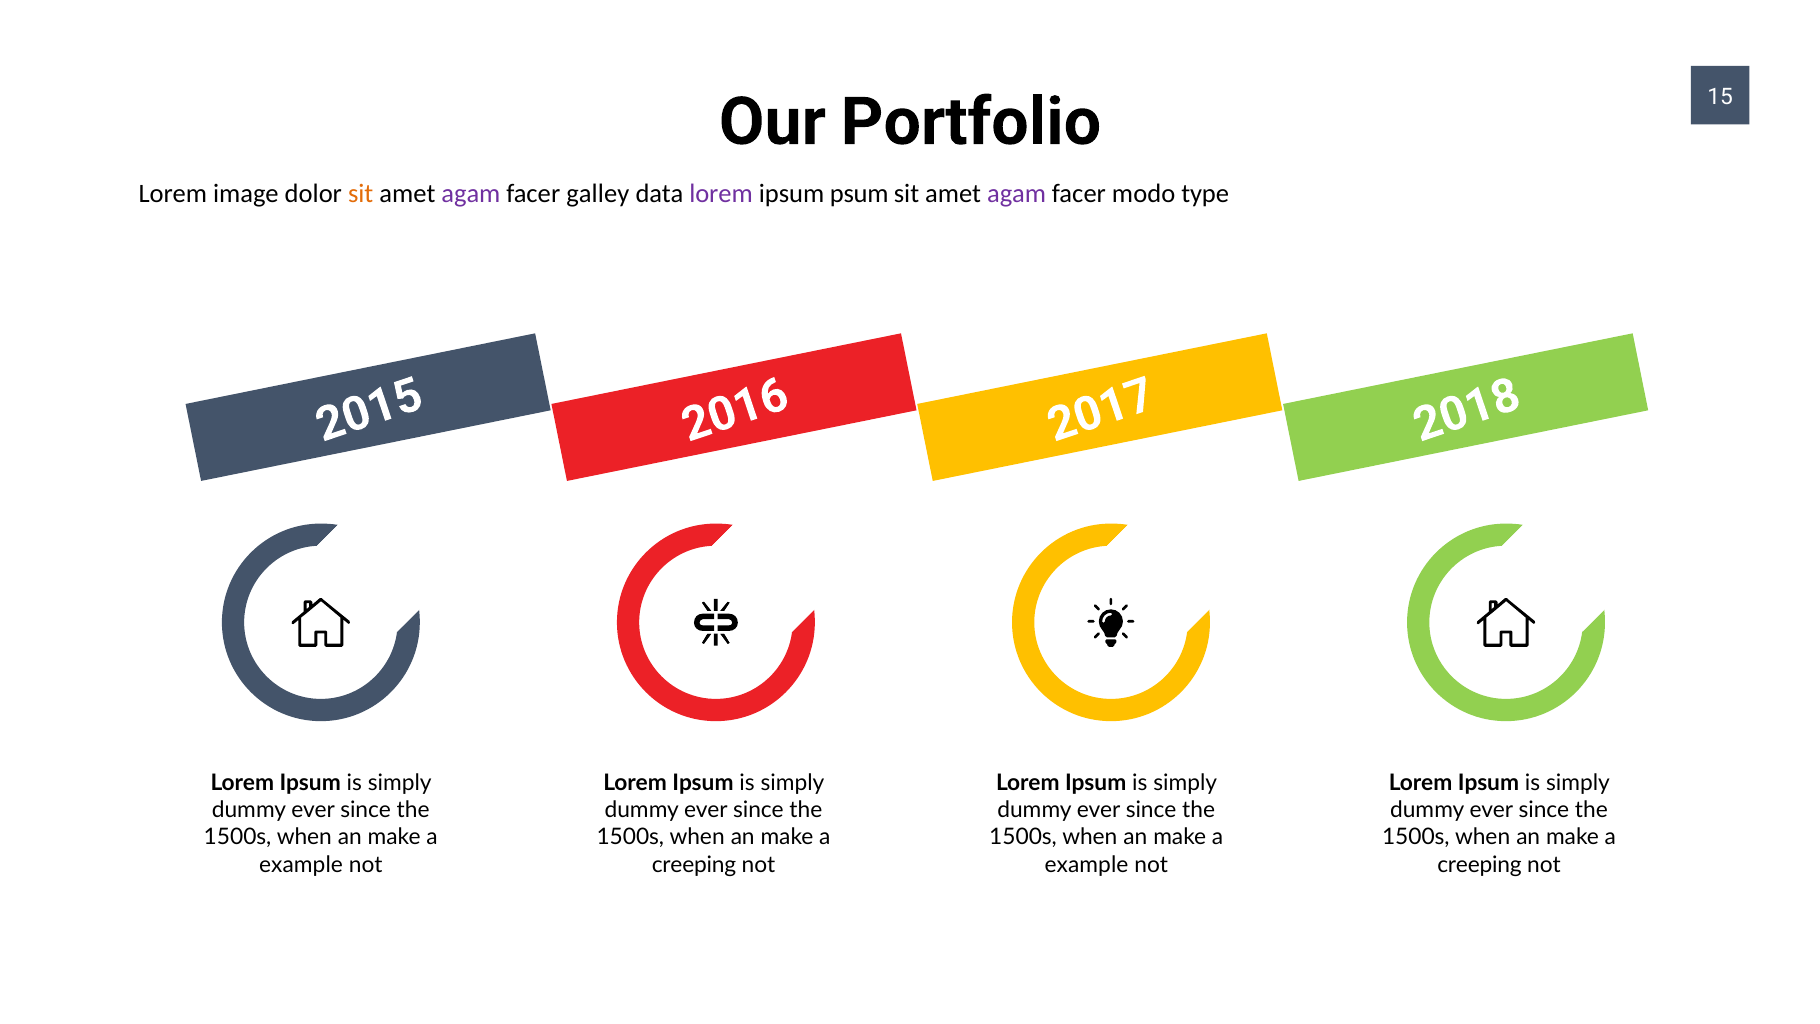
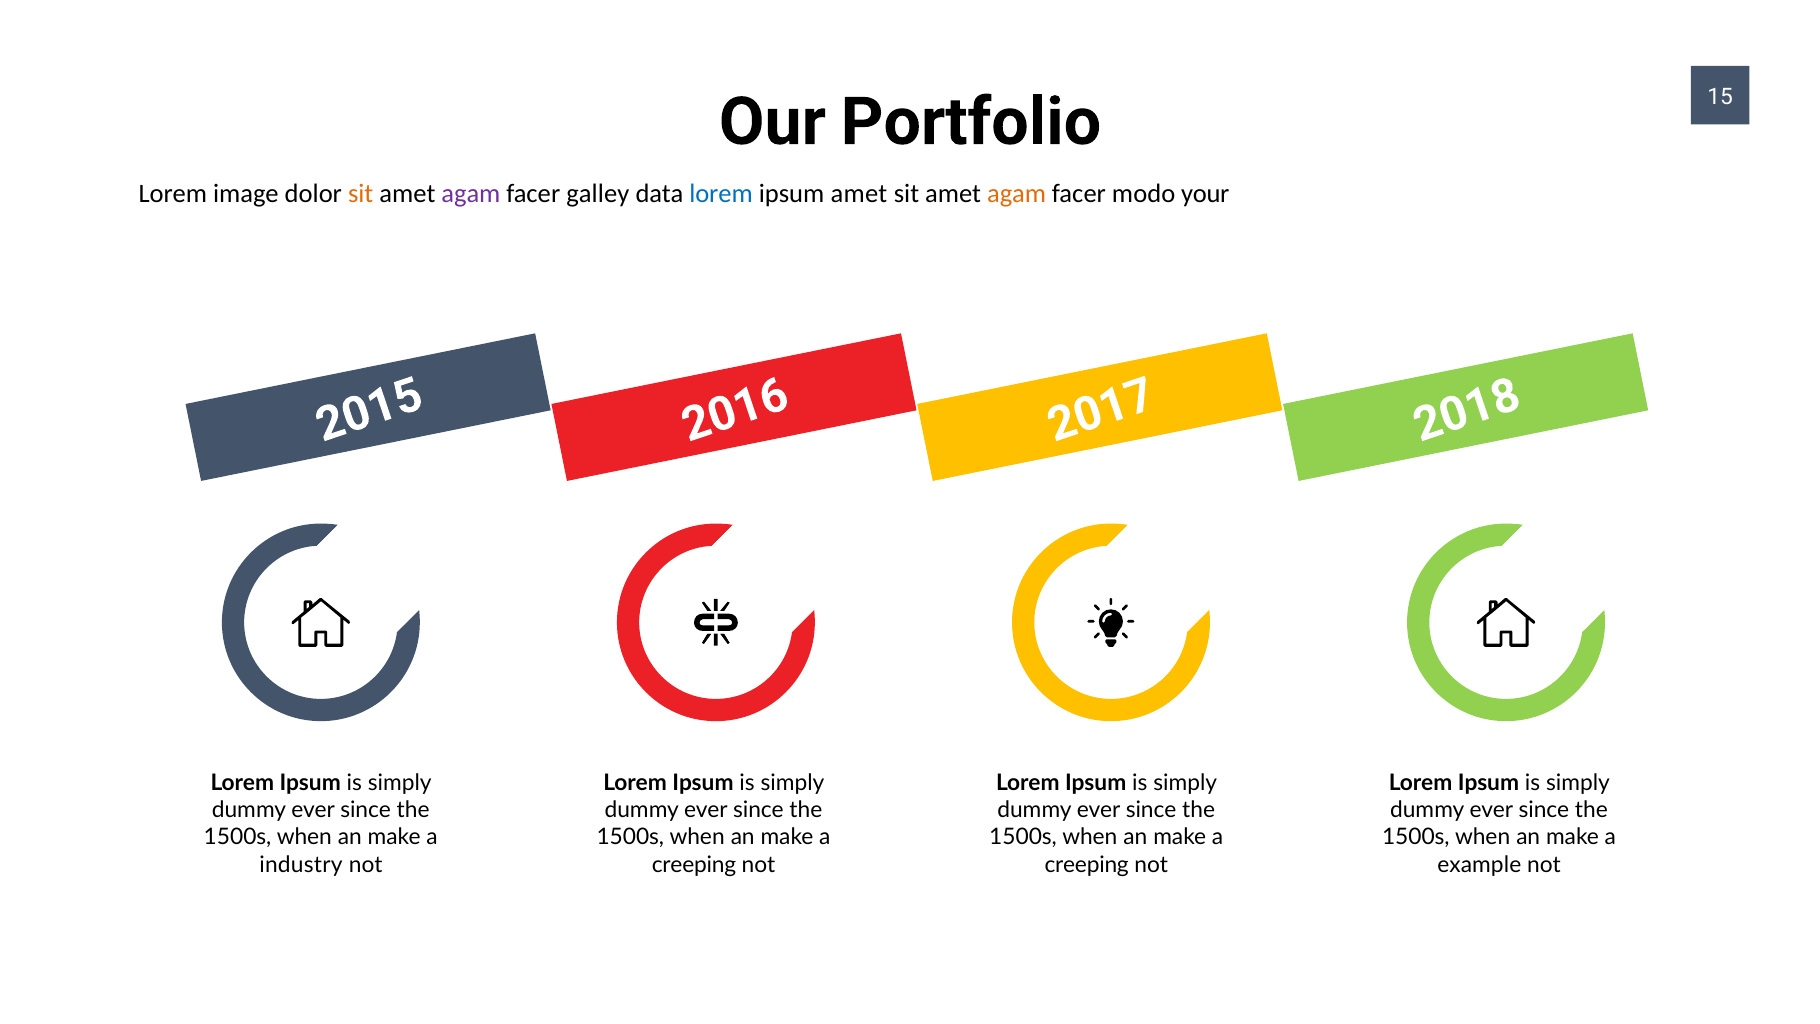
lorem at (721, 194) colour: purple -> blue
ipsum psum: psum -> amet
agam at (1017, 194) colour: purple -> orange
type: type -> your
example at (301, 865): example -> industry
example at (1087, 865): example -> creeping
creeping at (1479, 865): creeping -> example
